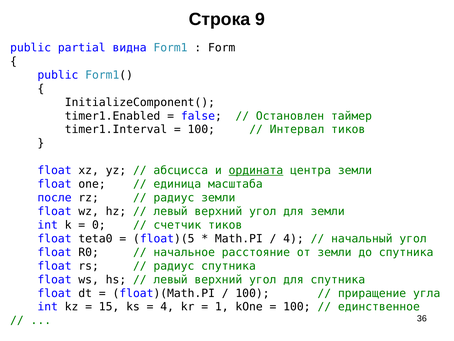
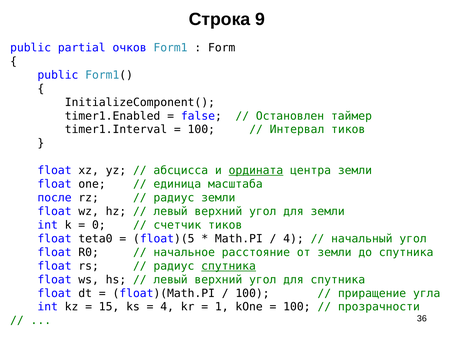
видна: видна -> очков
спутника at (229, 266) underline: none -> present
единственное: единственное -> прозрачности
